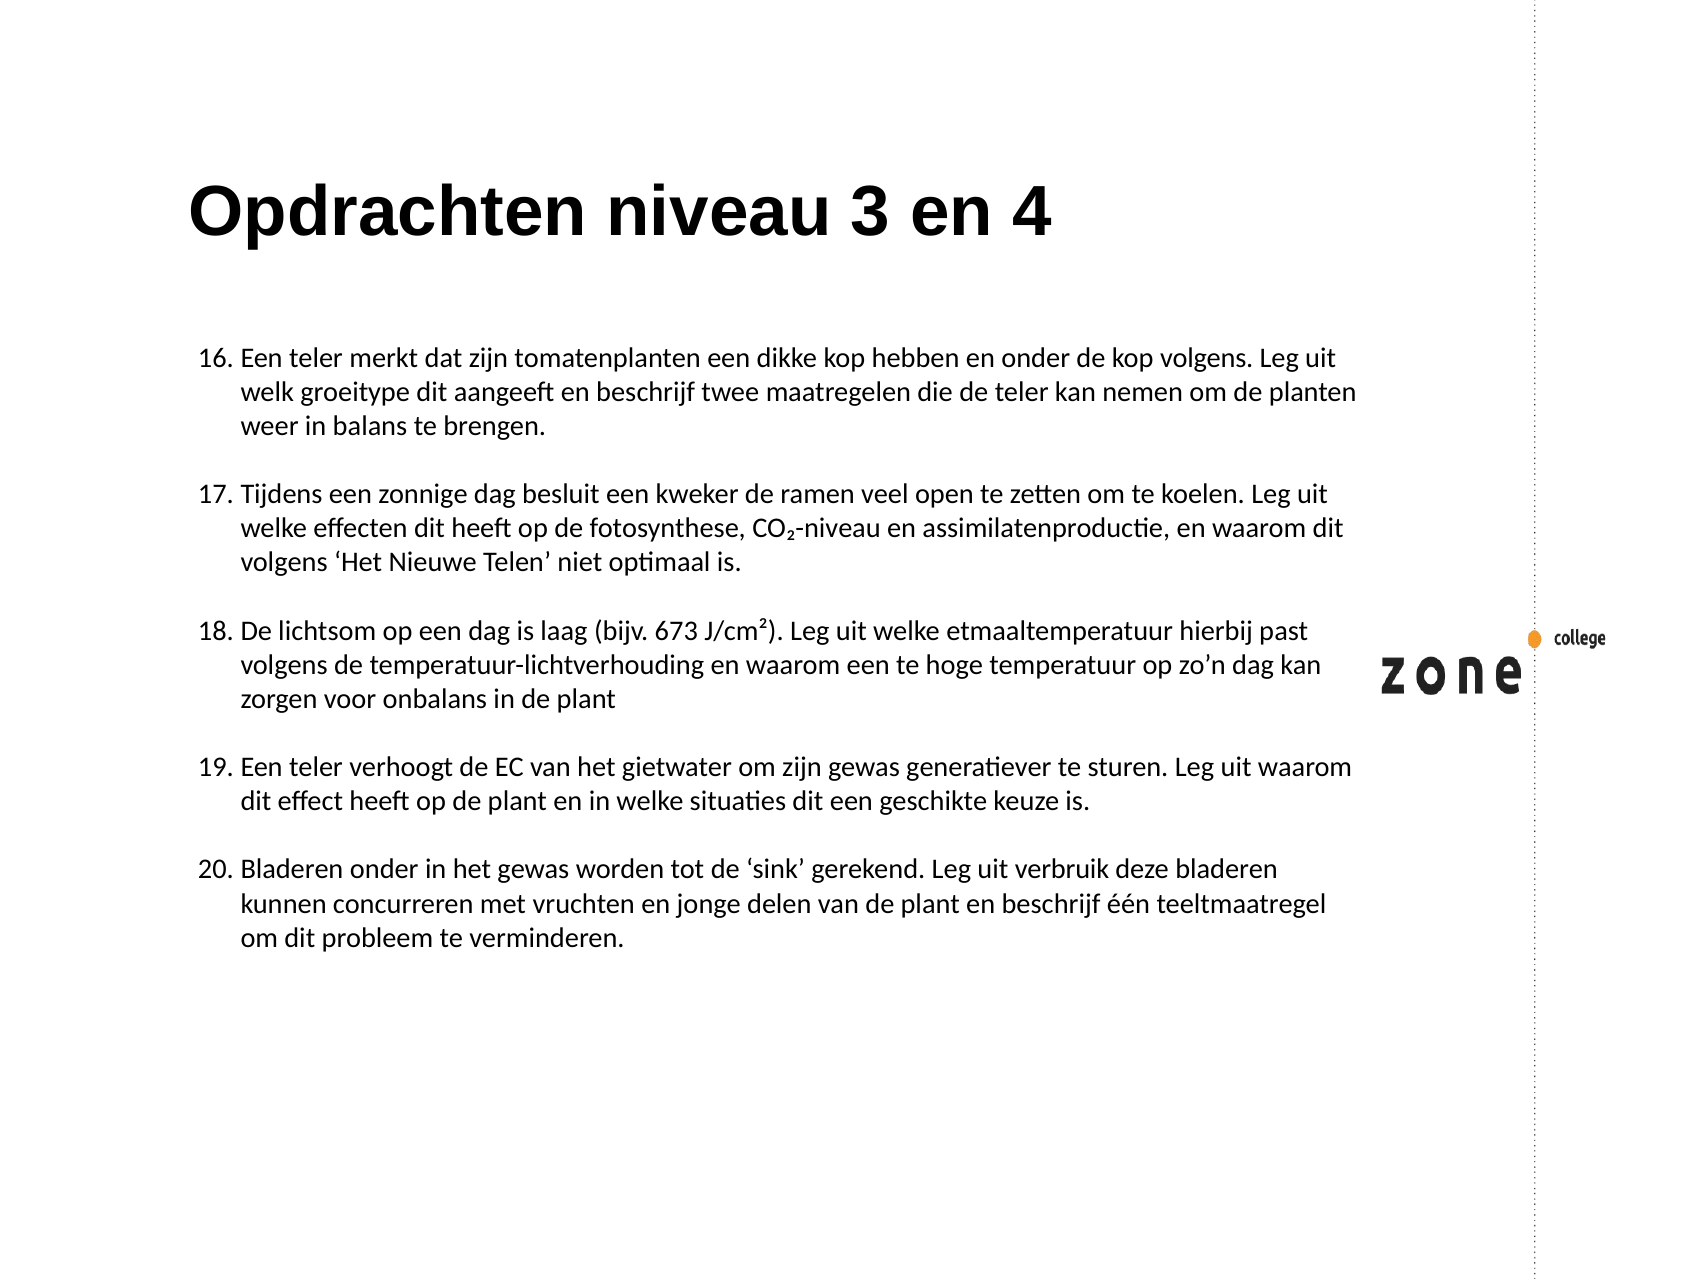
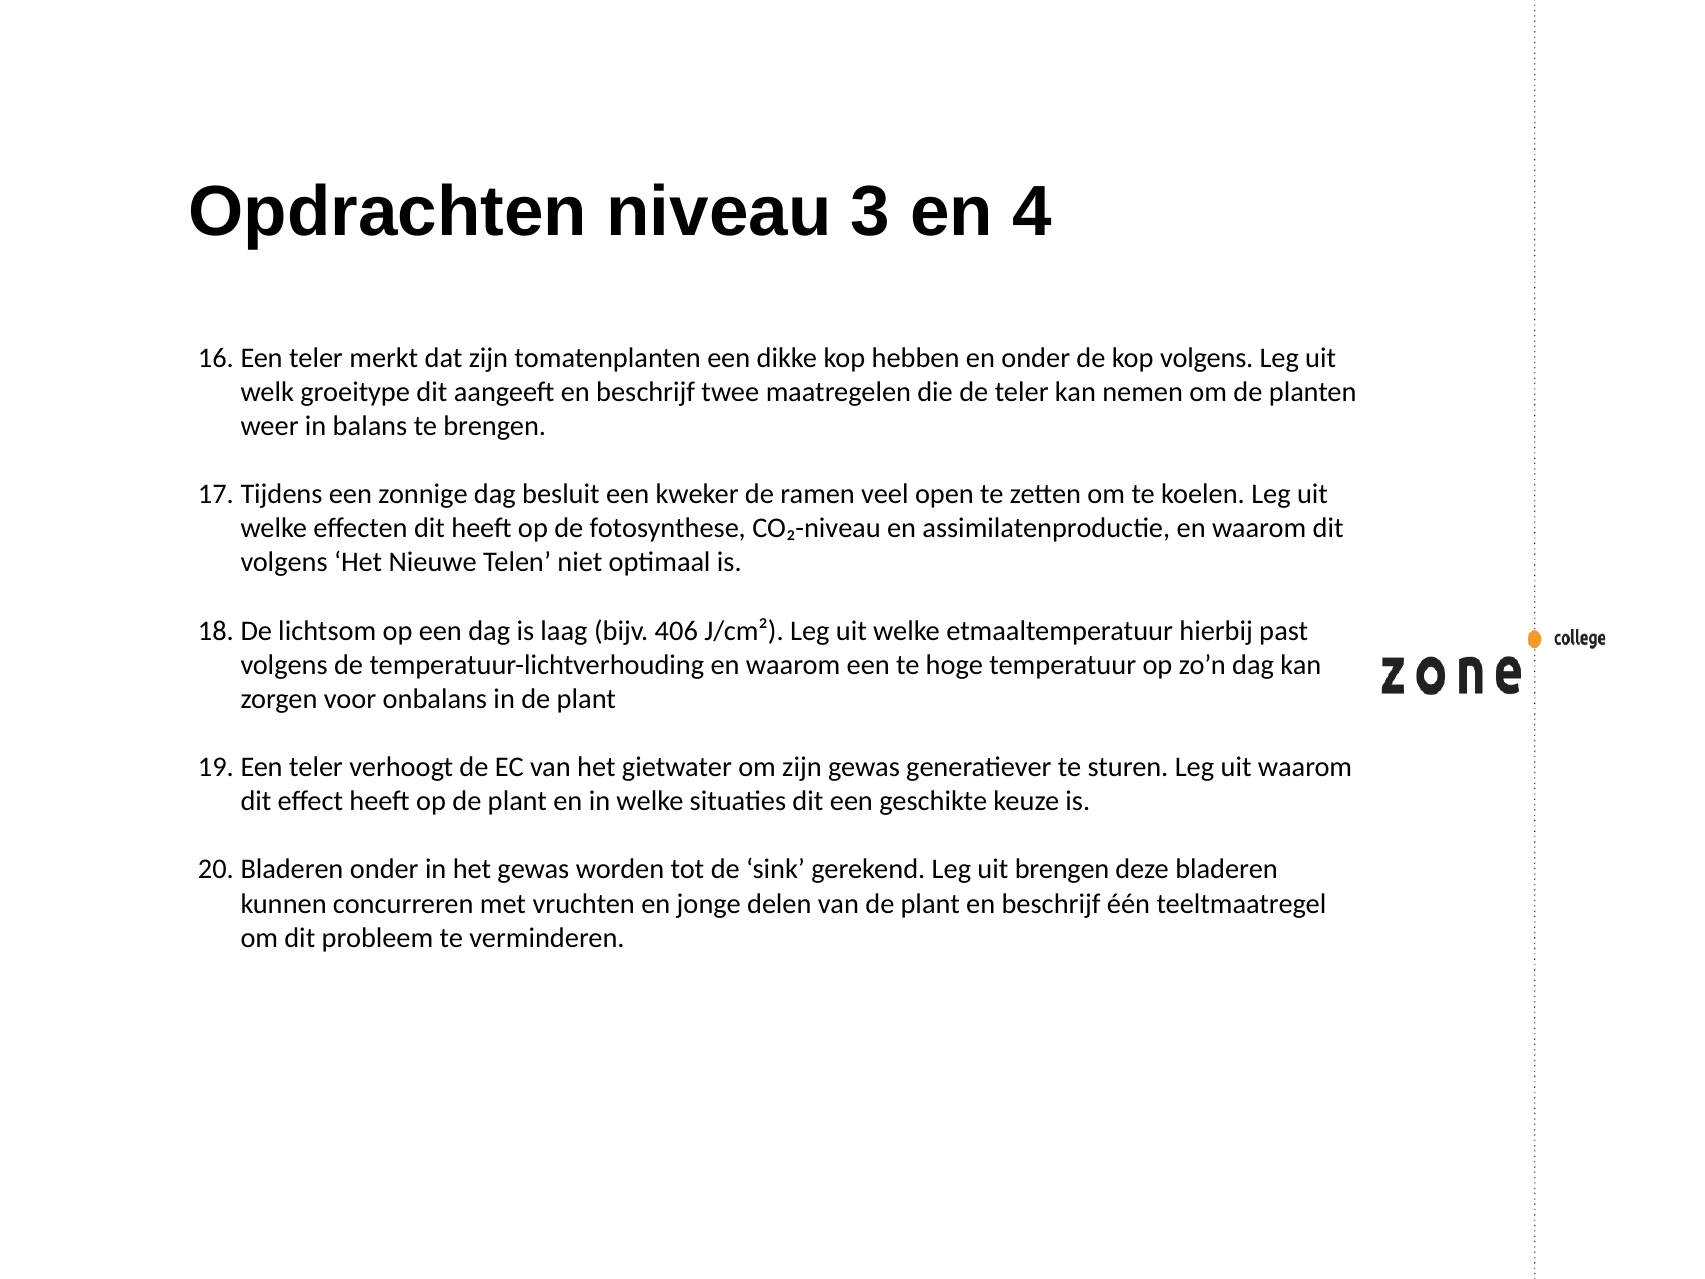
673: 673 -> 406
uit verbruik: verbruik -> brengen
